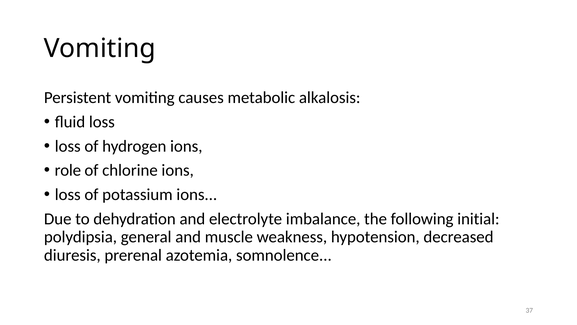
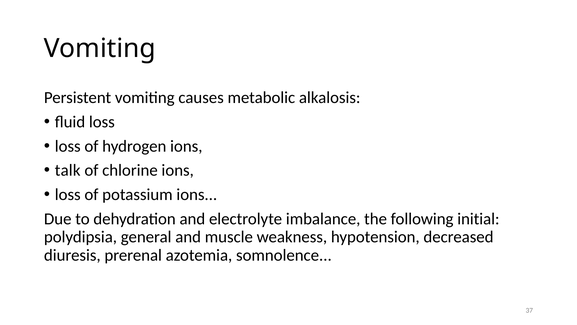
role: role -> talk
